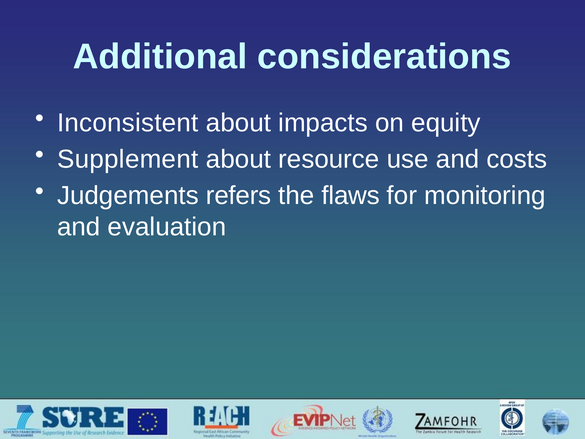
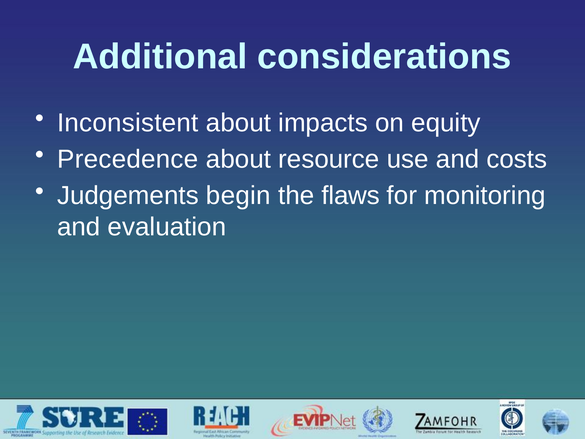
Supplement: Supplement -> Precedence
refers: refers -> begin
